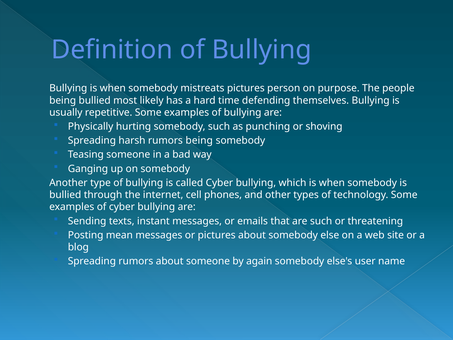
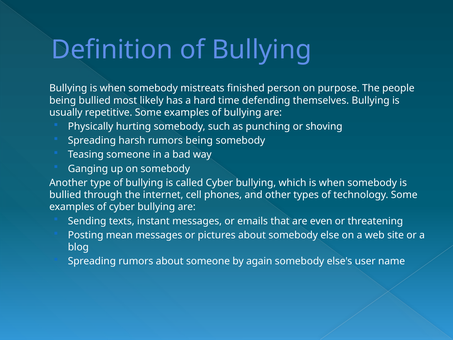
mistreats pictures: pictures -> finished
are such: such -> even
